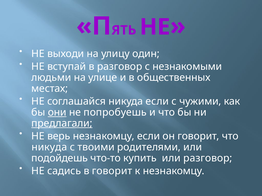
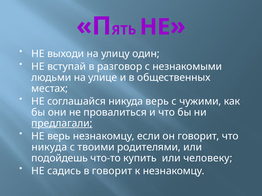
никуда если: если -> верь
они underline: present -> none
попробуешь: попробуешь -> провалиться
или разговор: разговор -> человеку
